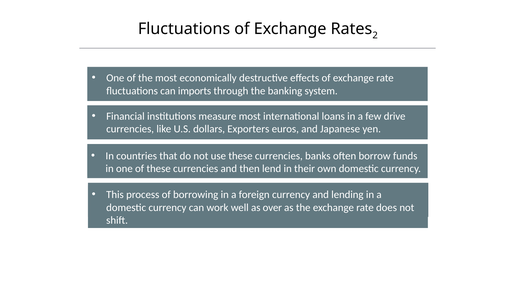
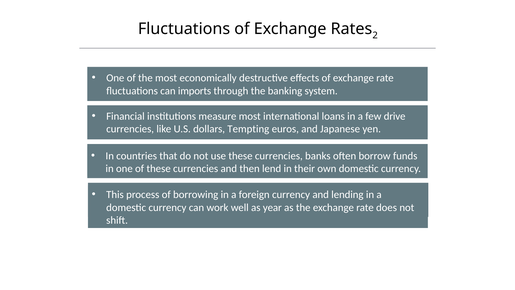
Exporters: Exporters -> Tempting
over: over -> year
